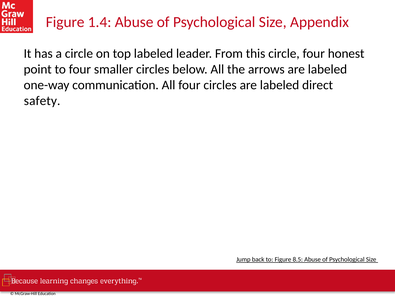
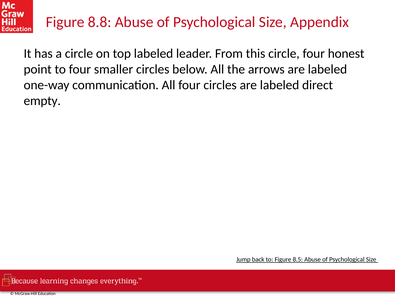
1.4: 1.4 -> 8.8
safety: safety -> empty
